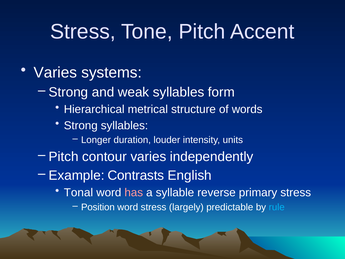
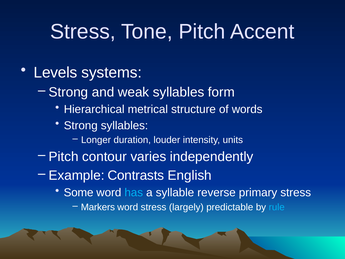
Varies at (55, 72): Varies -> Levels
Tonal: Tonal -> Some
has colour: pink -> light blue
Position: Position -> Markers
